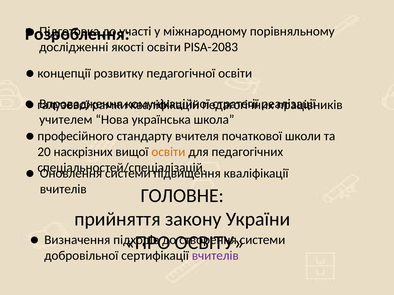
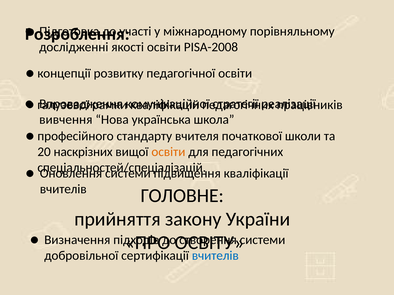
PISA-2083: PISA-2083 -> PISA-2008
учителем: учителем -> вивчення
вчителів at (215, 256) colour: purple -> blue
